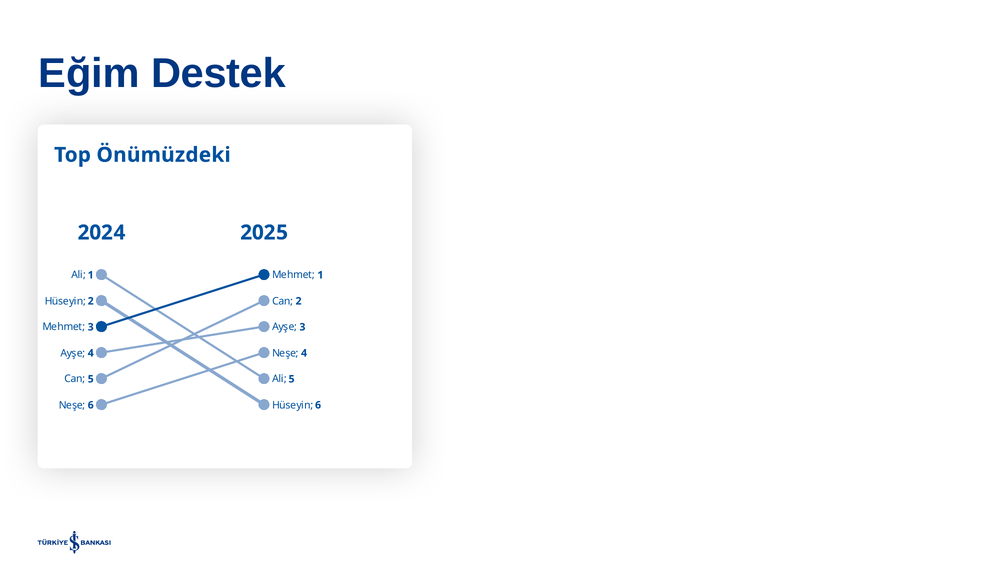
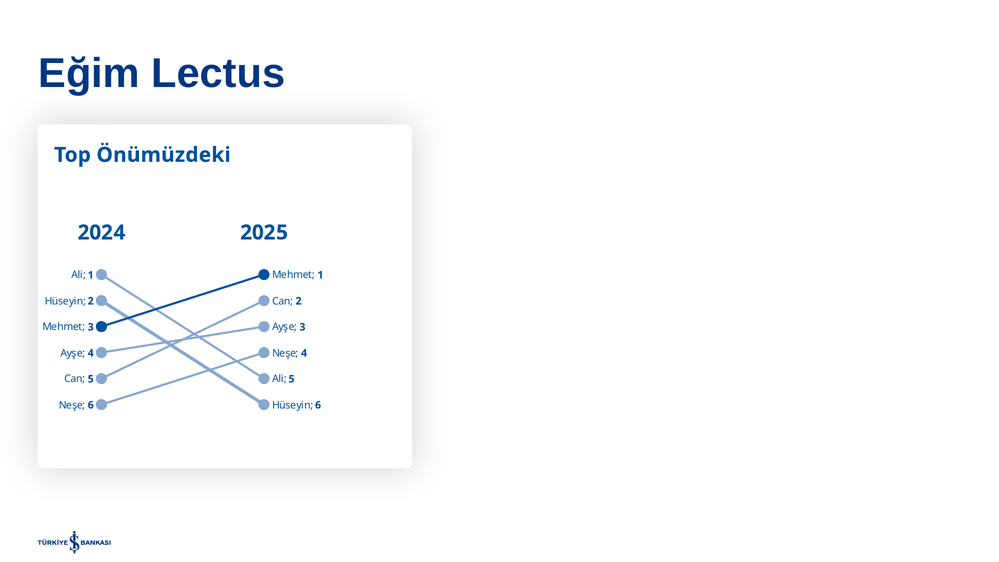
Destek: Destek -> Lectus
